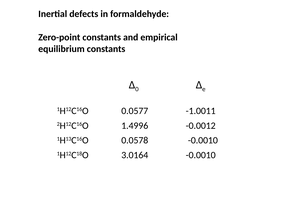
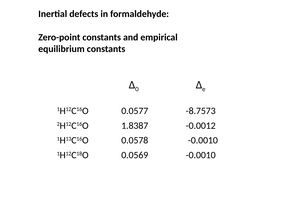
-1.0011: -1.0011 -> -8.7573
1.4996: 1.4996 -> 1.8387
3.0164: 3.0164 -> 0.0569
